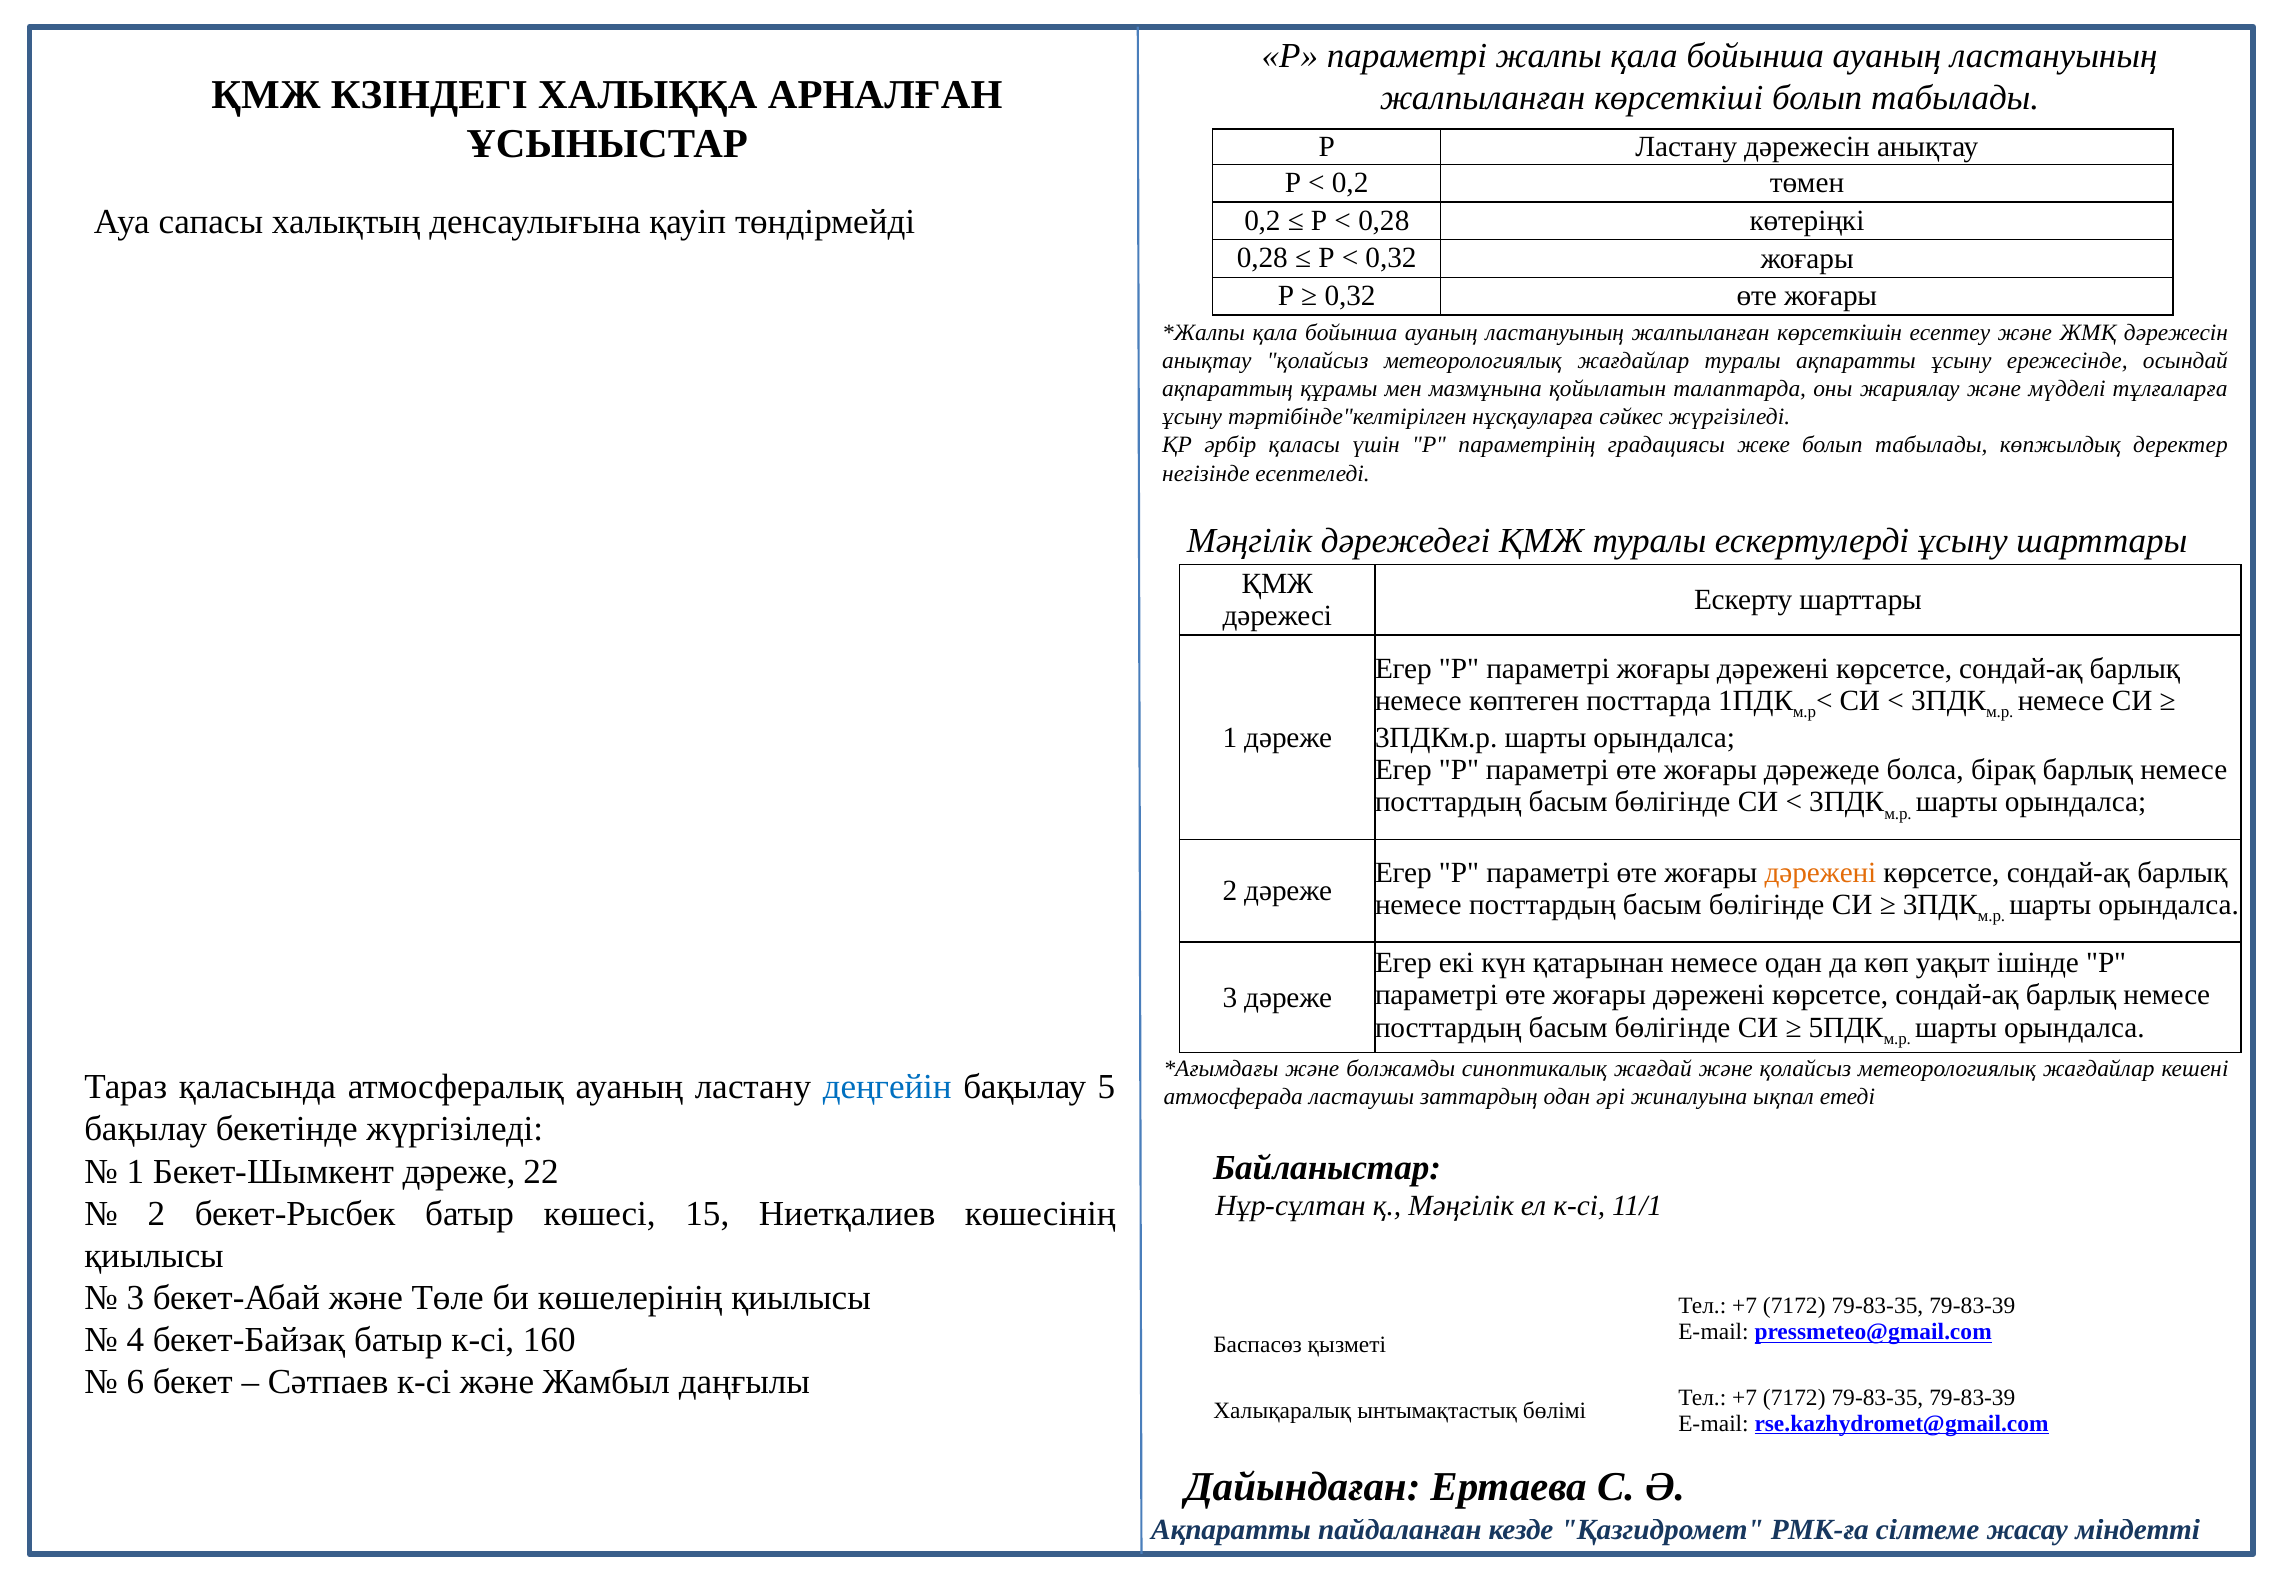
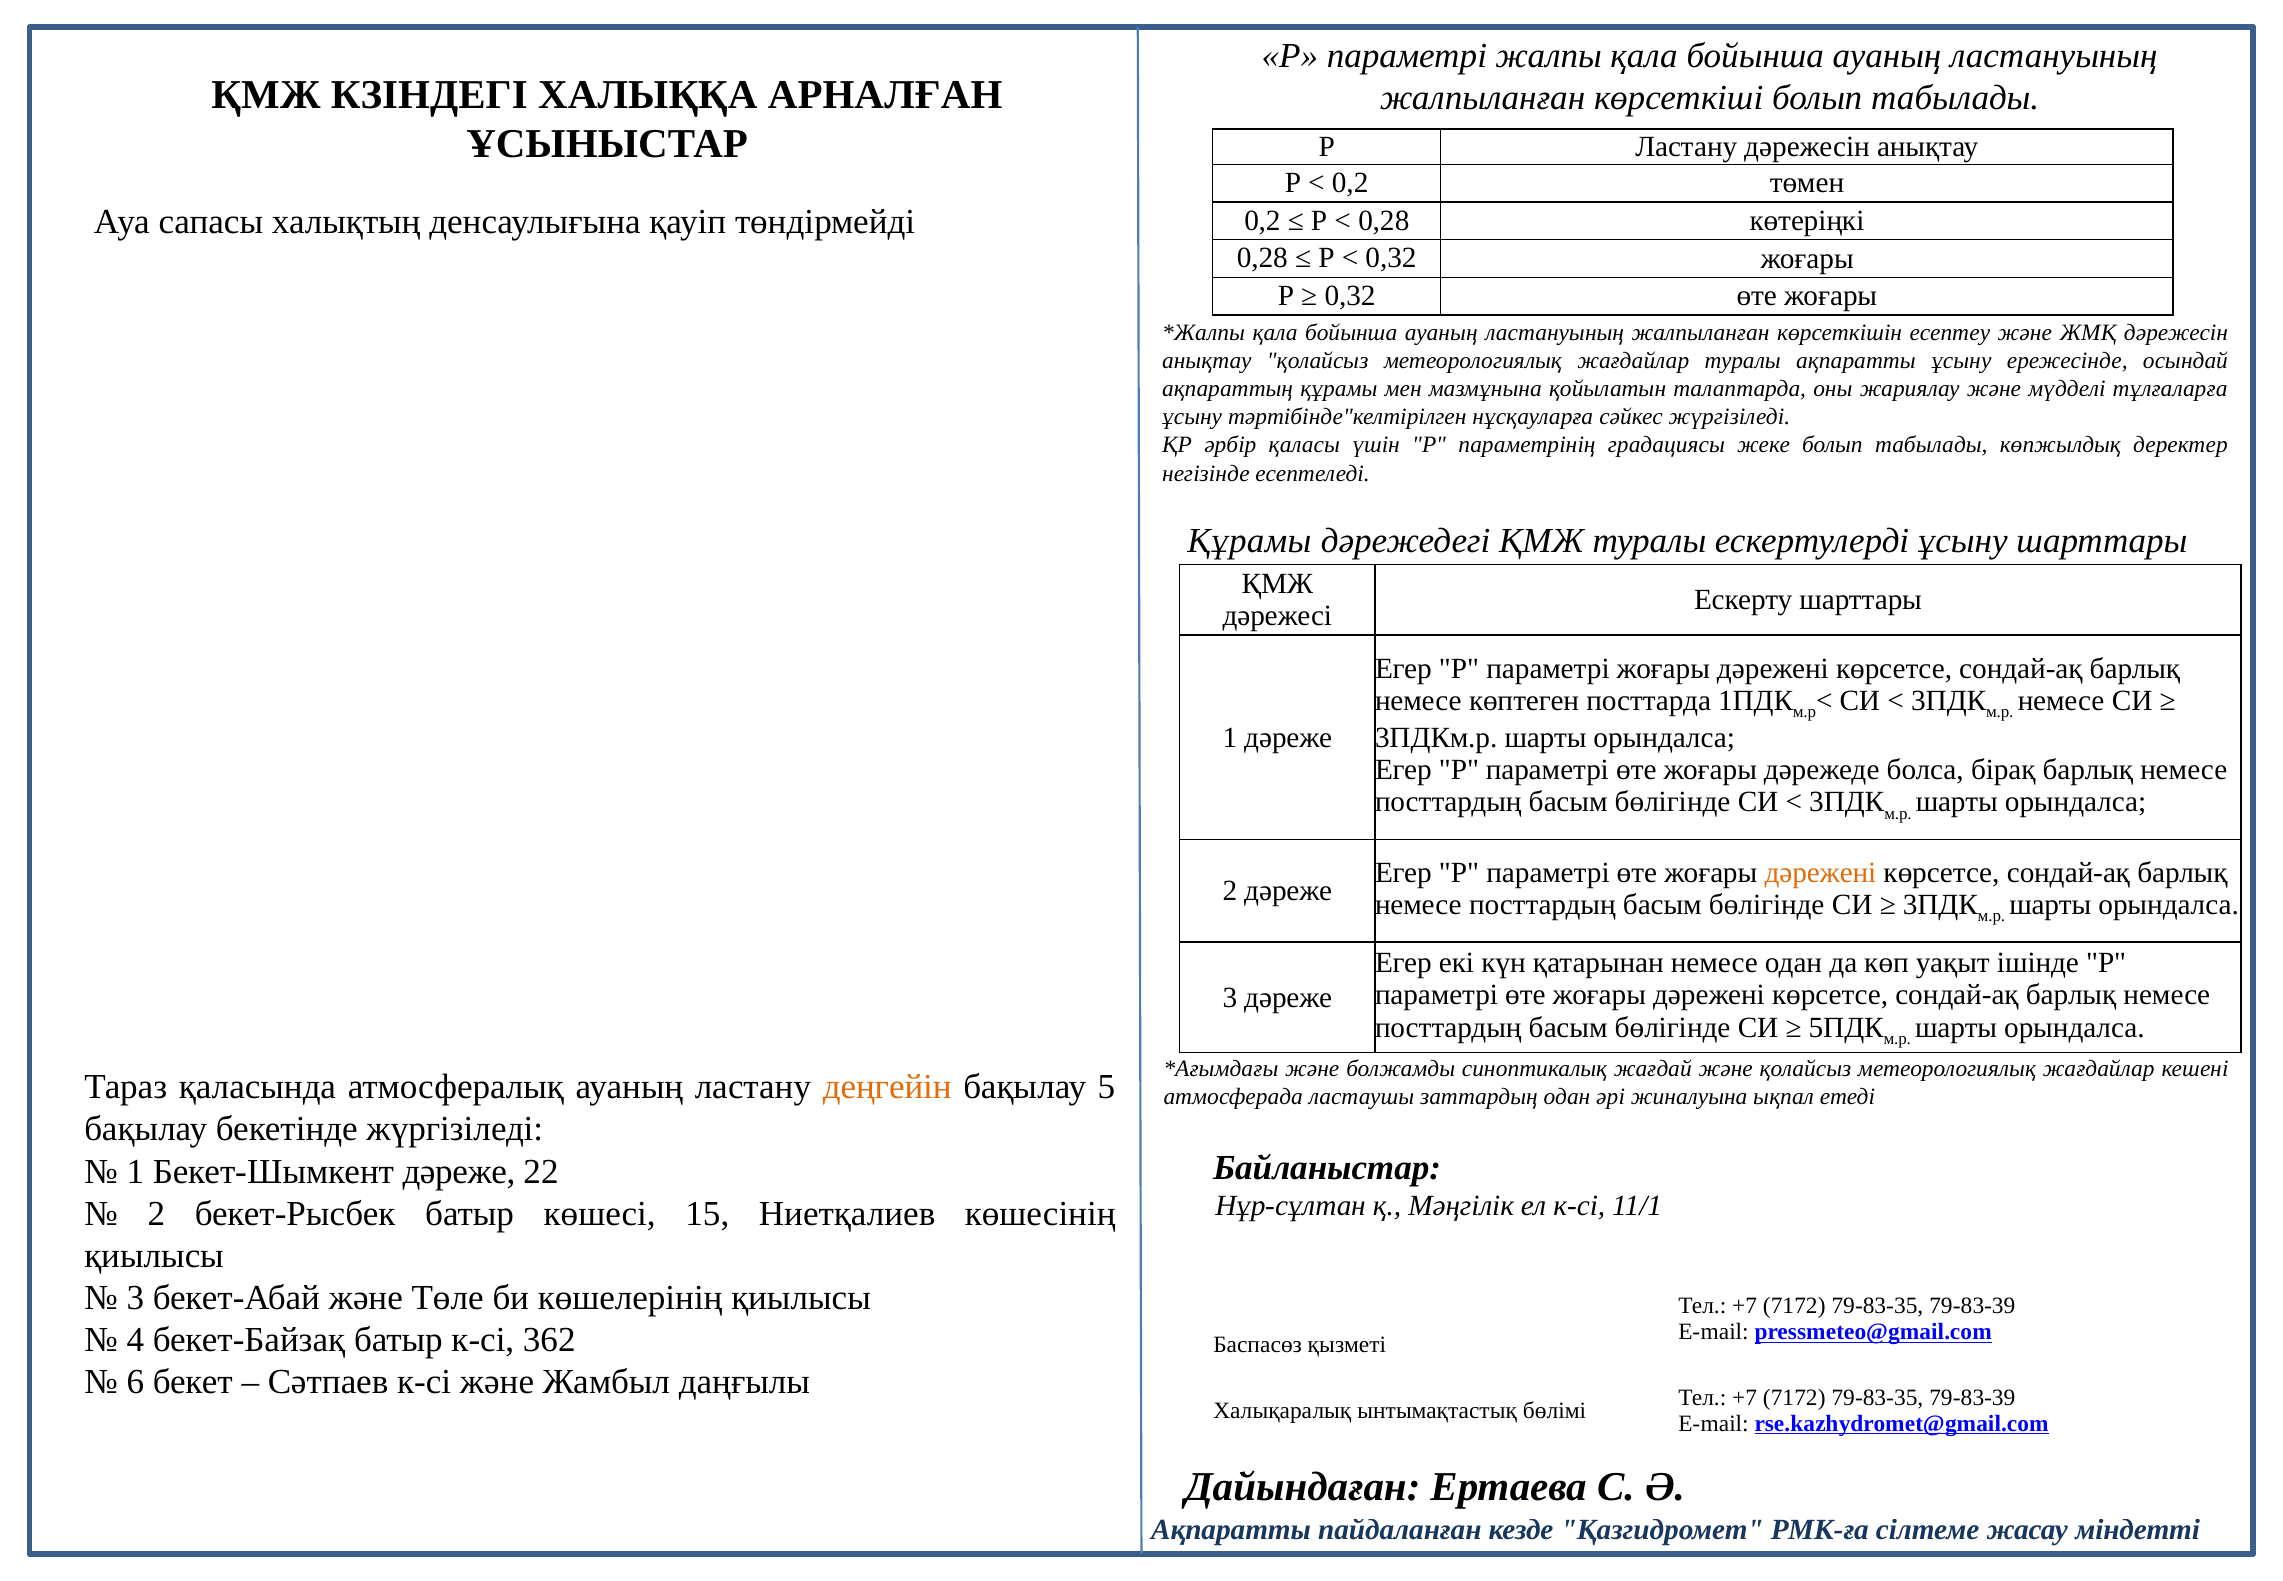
Мәңгілік at (1250, 541): Мәңгілік -> Құрамы
деңгейін colour: blue -> orange
160: 160 -> 362
